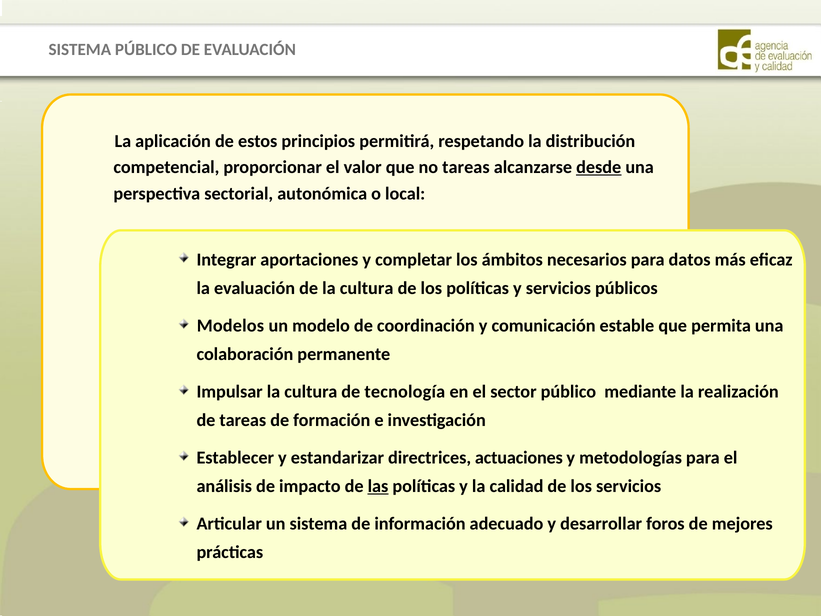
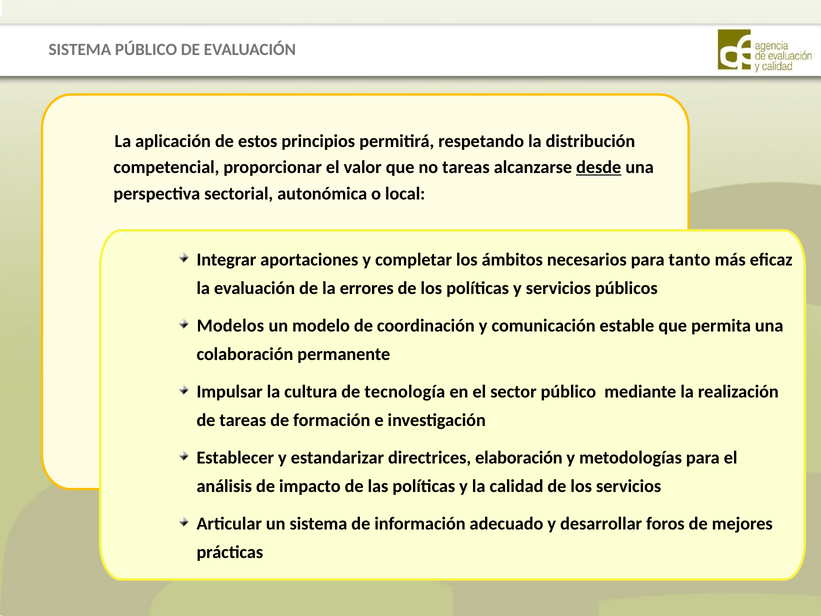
datos: datos -> tanto
de la cultura: cultura -> errores
actuaciones: actuaciones -> elaboración
las underline: present -> none
